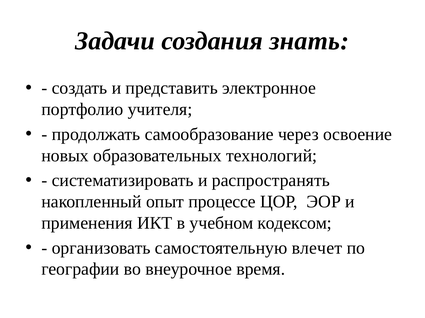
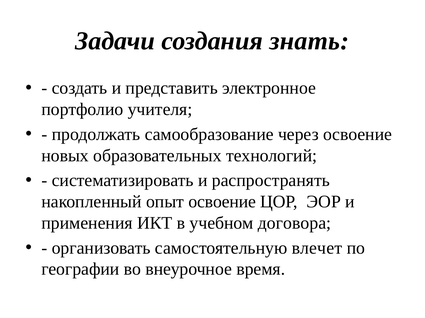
опыт процессе: процессе -> освоение
кодексом: кодексом -> договора
